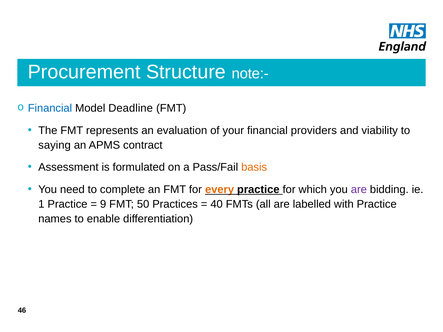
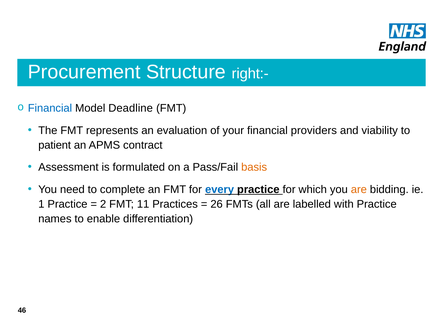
note:-: note:- -> right:-
saying: saying -> patient
every colour: orange -> blue
are at (359, 190) colour: purple -> orange
9: 9 -> 2
50: 50 -> 11
40: 40 -> 26
